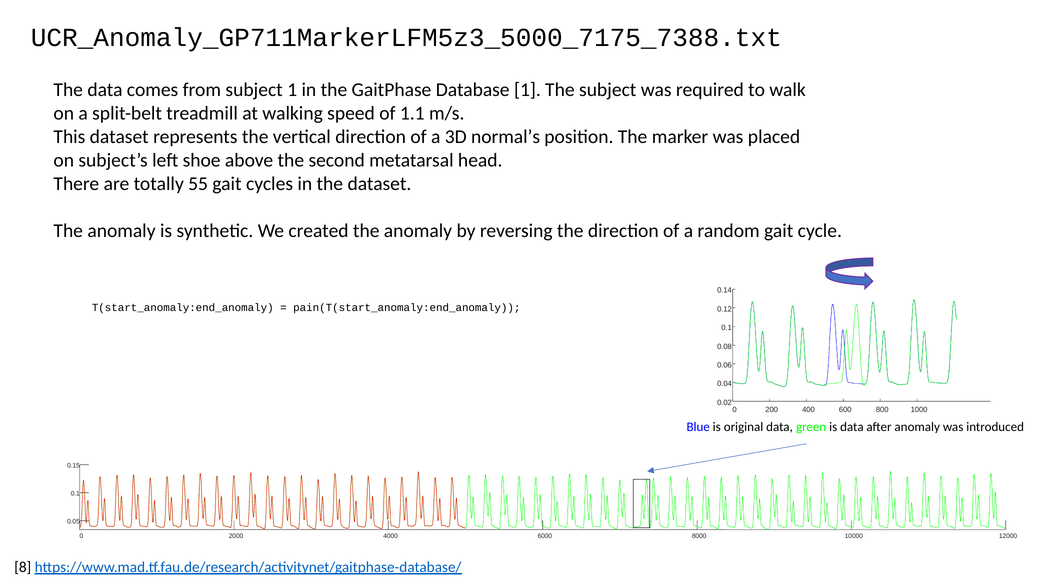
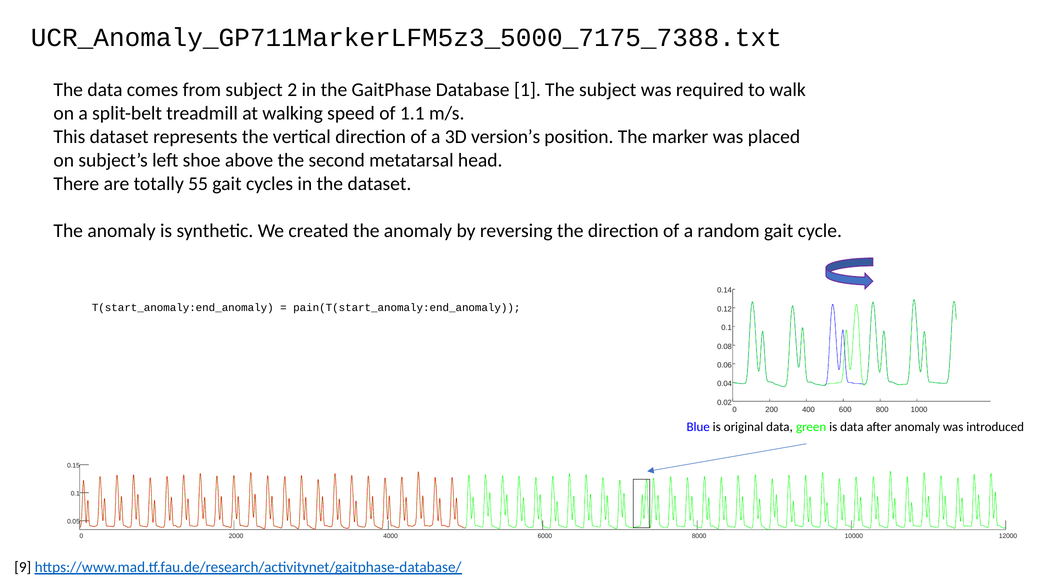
subject 1: 1 -> 2
normal’s: normal’s -> version’s
8: 8 -> 9
